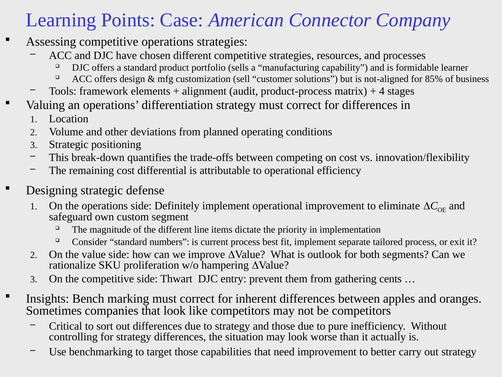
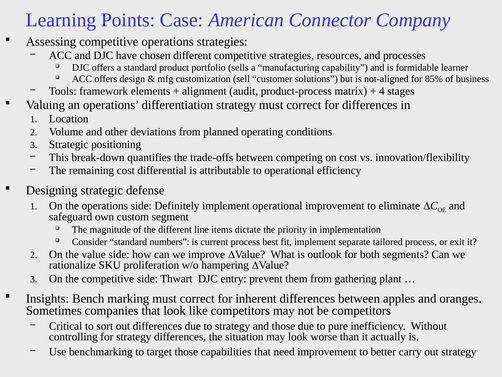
cents: cents -> plant
